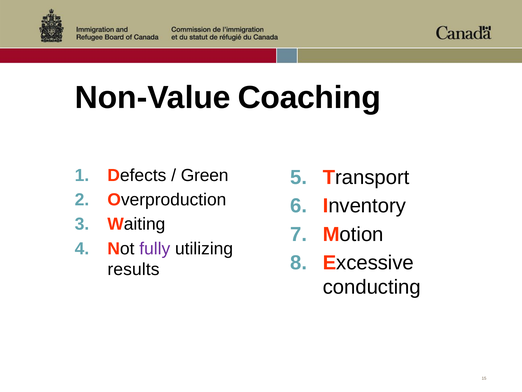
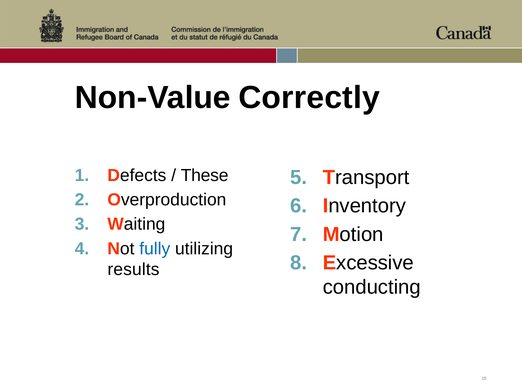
Coaching: Coaching -> Correctly
Green: Green -> These
fully colour: purple -> blue
